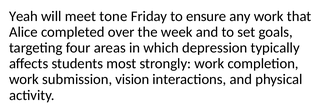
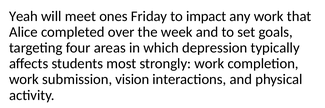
tone: tone -> ones
ensure: ensure -> impact
